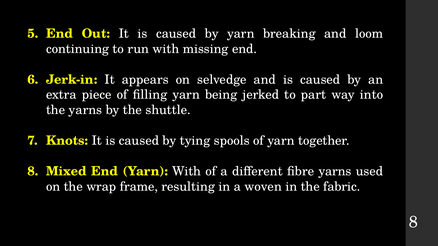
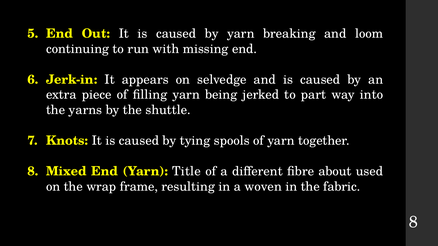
Yarn With: With -> Title
fibre yarns: yarns -> about
